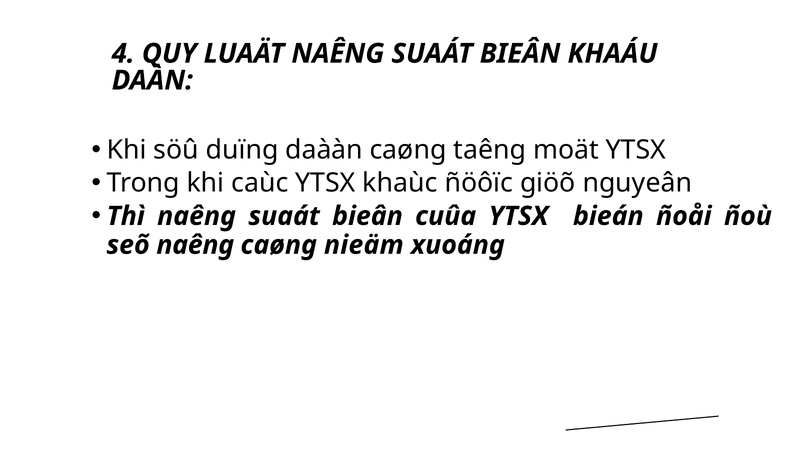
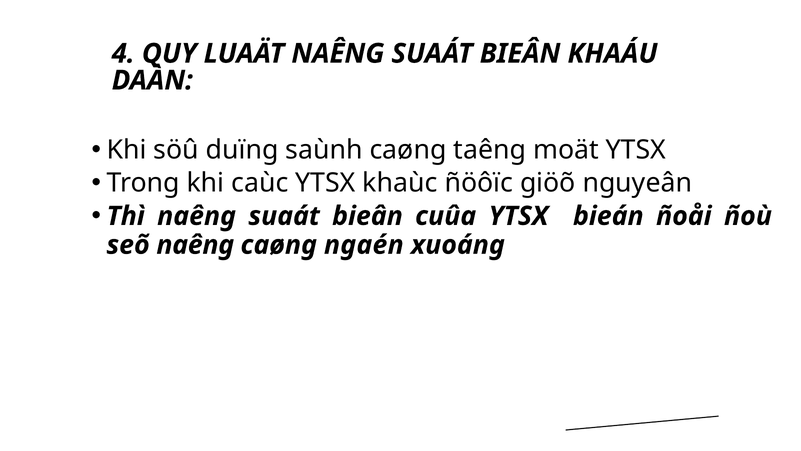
daààn: daààn -> saùnh
nieäm: nieäm -> ngaén
